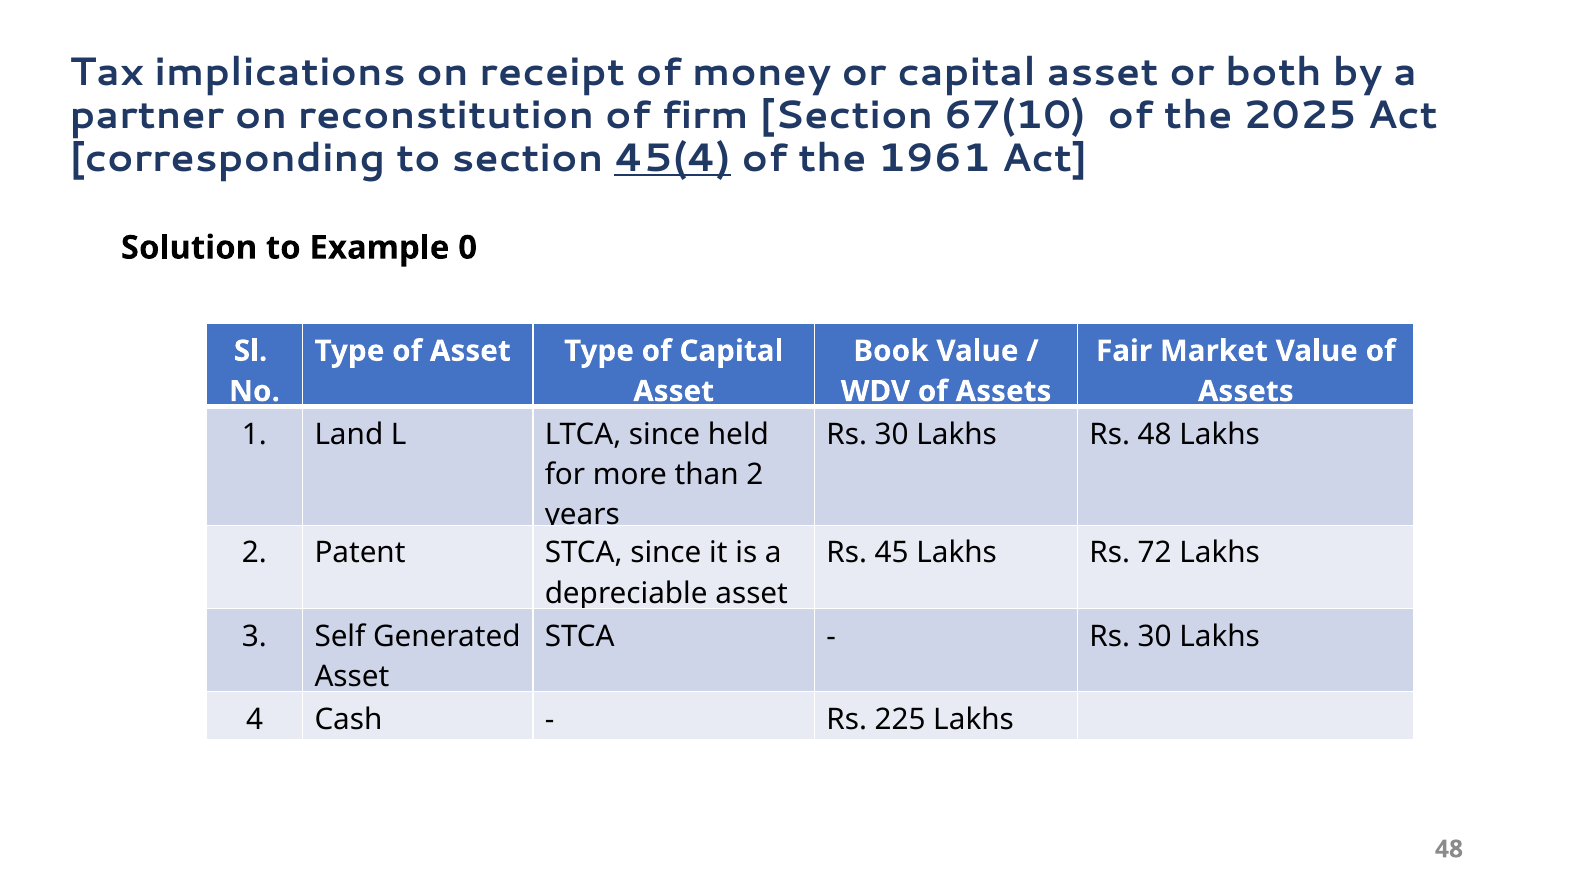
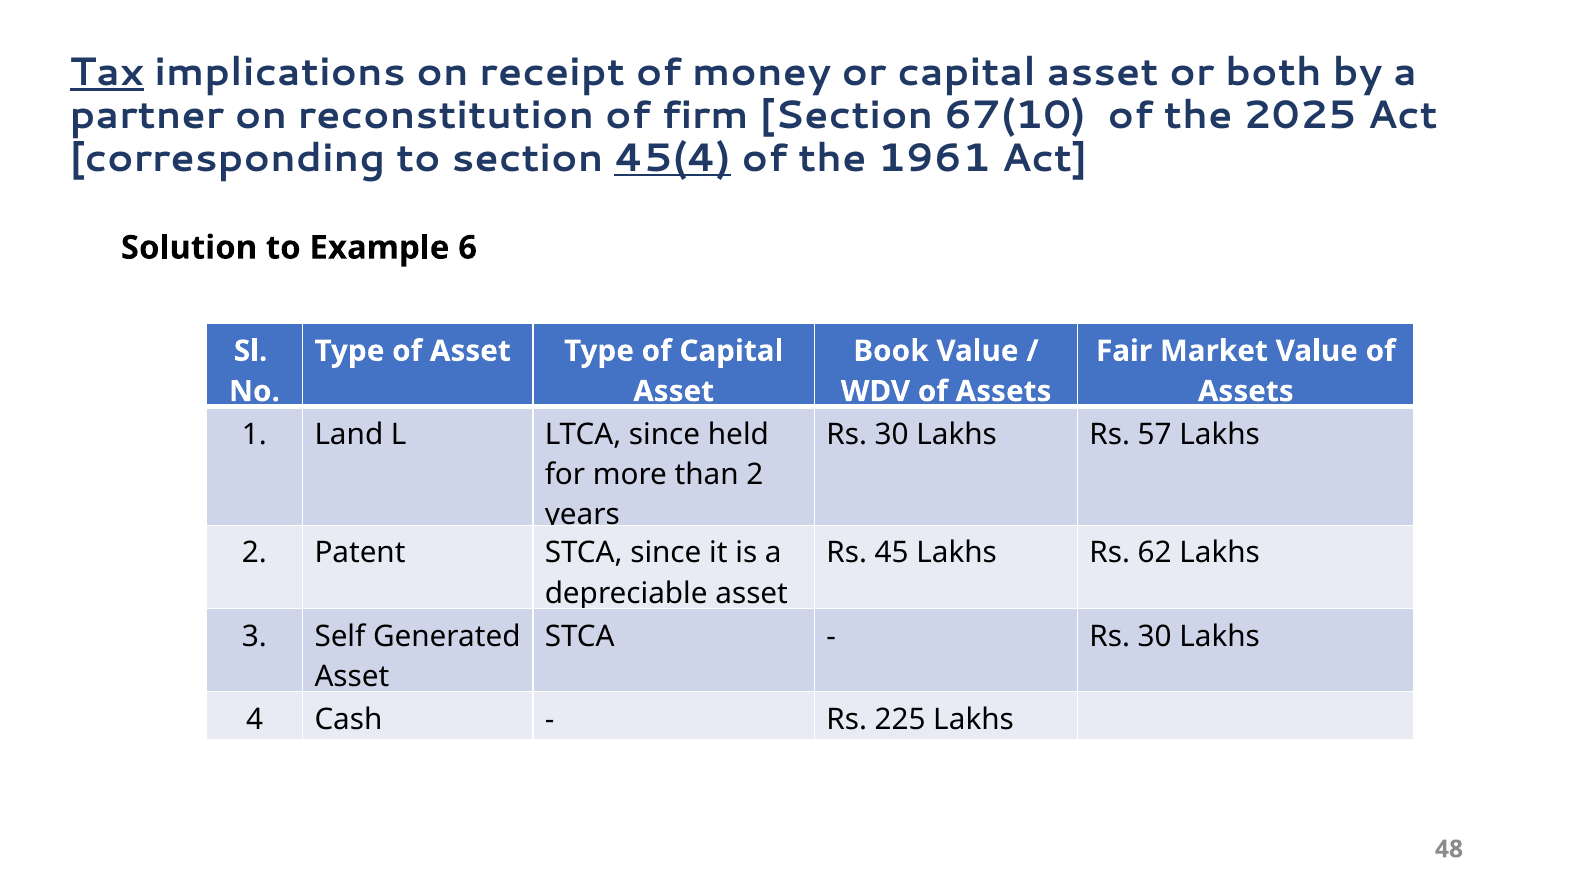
Tax underline: none -> present
0: 0 -> 6
Rs 48: 48 -> 57
72: 72 -> 62
